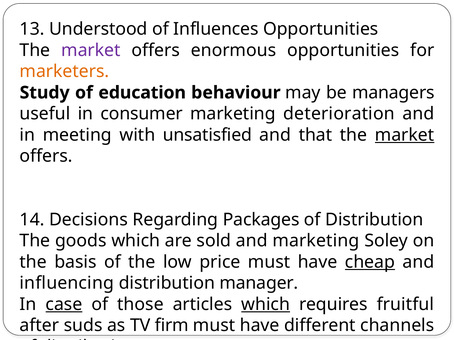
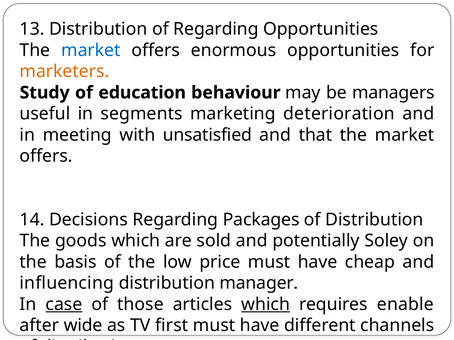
13 Understood: Understood -> Distribution
of Influences: Influences -> Regarding
market at (91, 50) colour: purple -> blue
in consumer: consumer -> segments
market at (405, 135) underline: present -> none
and marketing: marketing -> potentially
cheap underline: present -> none
fruitful: fruitful -> enable
suds: suds -> wide
firm: firm -> first
